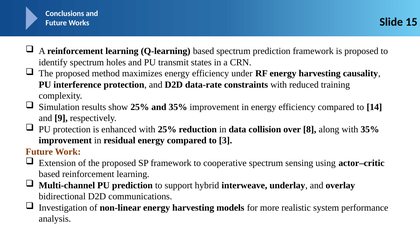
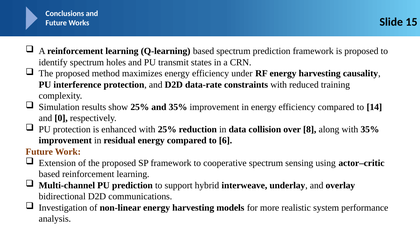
9: 9 -> 0
3: 3 -> 6
